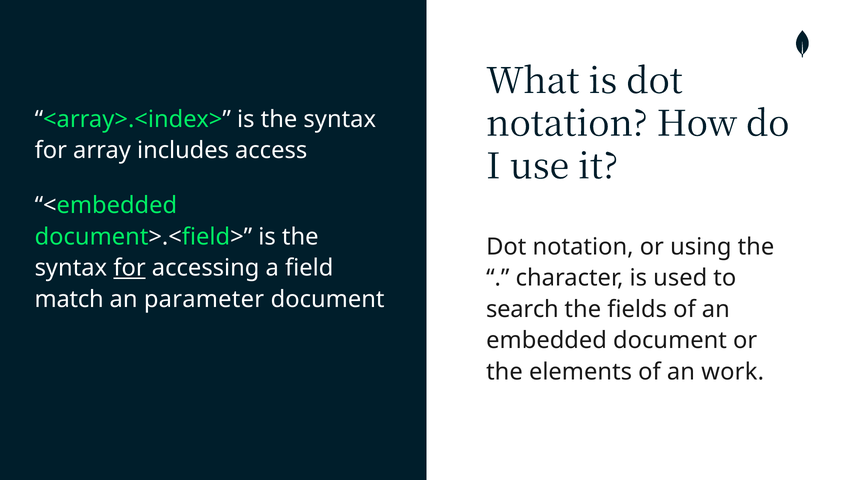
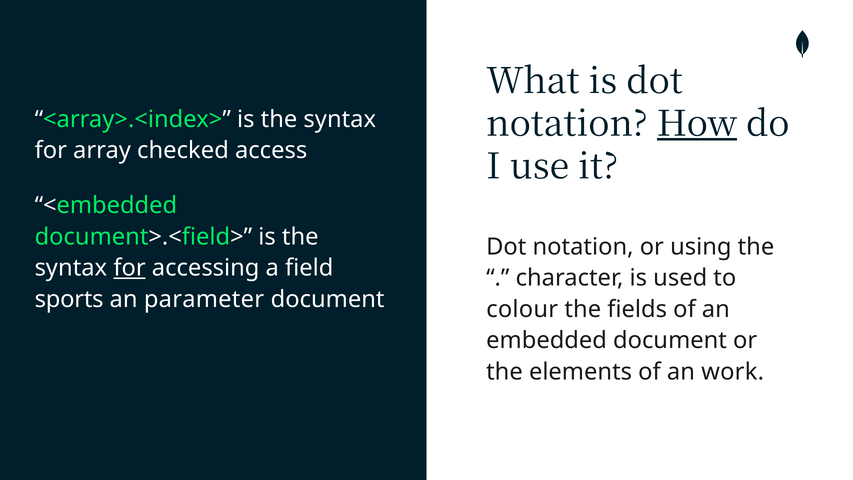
How underline: none -> present
includes: includes -> checked
match: match -> sports
search: search -> colour
